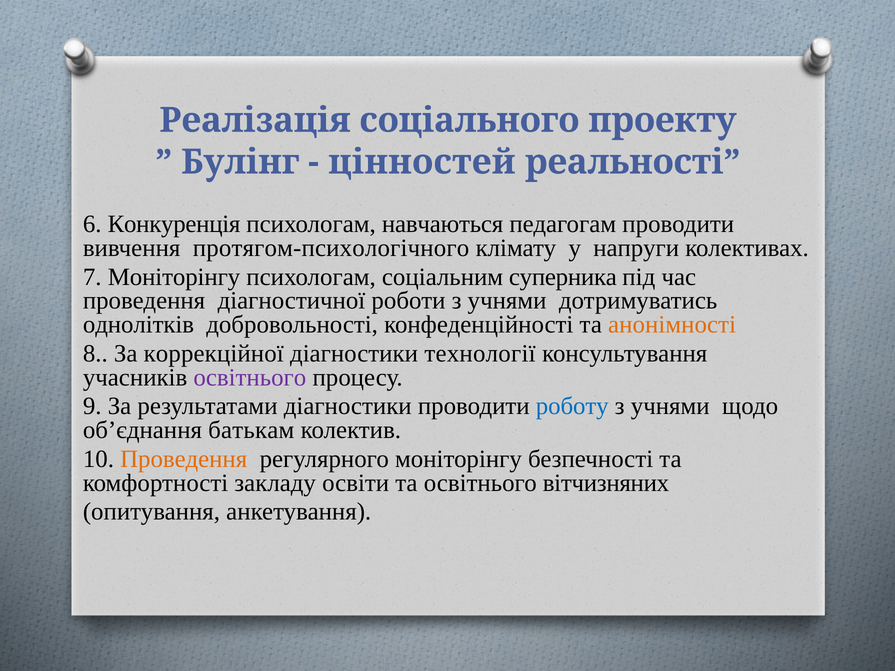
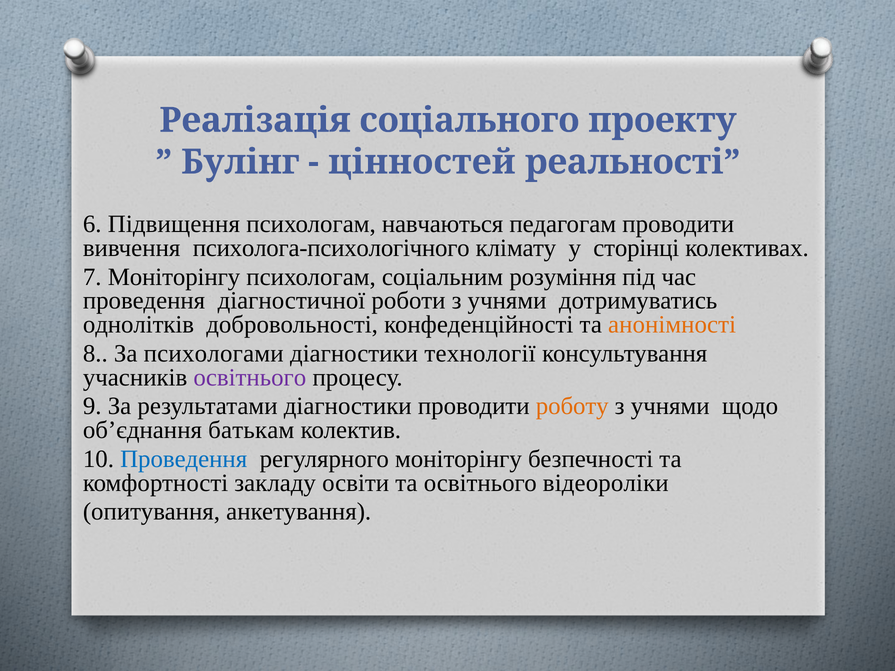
Конкуренція: Конкуренція -> Підвищення
протягом-психологічного: протягом-психологічного -> психолога-психологічного
напруги: напруги -> сторінці
суперника: суперника -> розуміння
коррекційної: коррекційної -> психологами
роботу colour: blue -> orange
Проведення at (184, 459) colour: orange -> blue
вітчизняних: вітчизняних -> відеороліки
